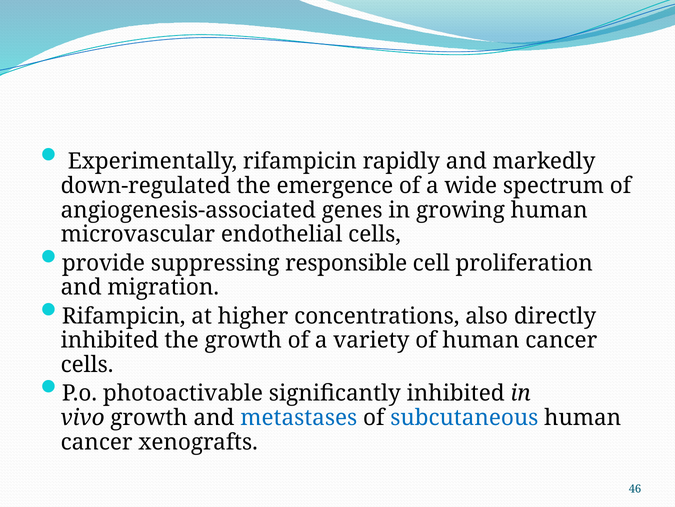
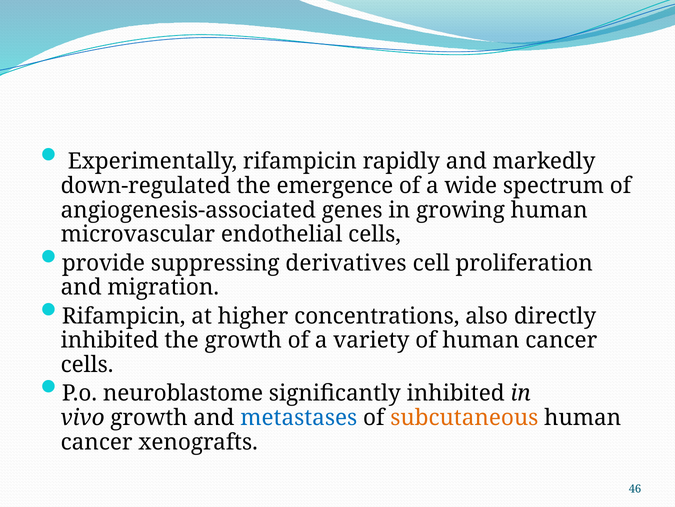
responsible: responsible -> derivatives
photoactivable: photoactivable -> neuroblastome
subcutaneous colour: blue -> orange
